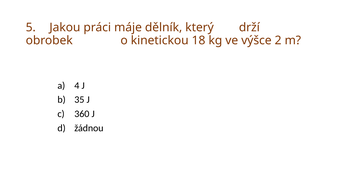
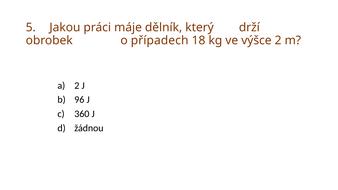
kinetickou: kinetickou -> případech
4 at (77, 86): 4 -> 2
35: 35 -> 96
